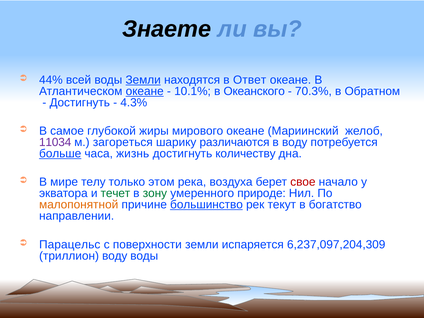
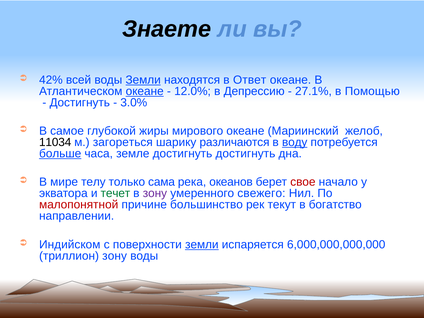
44%: 44% -> 42%
10.1%: 10.1% -> 12.0%
Океанского: Океанского -> Депрессию
70.3%: 70.3% -> 27.1%
Обратном: Обратном -> Помощью
4.3%: 4.3% -> 3.0%
11034 colour: purple -> black
воду at (295, 142) underline: none -> present
жизнь: жизнь -> земле
достигнуть количеству: количеству -> достигнуть
этом: этом -> сама
воздуха: воздуха -> океанов
зону at (155, 193) colour: green -> purple
природе: природе -> свежего
малопонятной colour: orange -> red
большинство underline: present -> none
Парацельс: Парацельс -> Индийском
земли at (202, 245) underline: none -> present
6,237,097,204,309: 6,237,097,204,309 -> 6,000,000,000,000
триллион воду: воду -> зону
